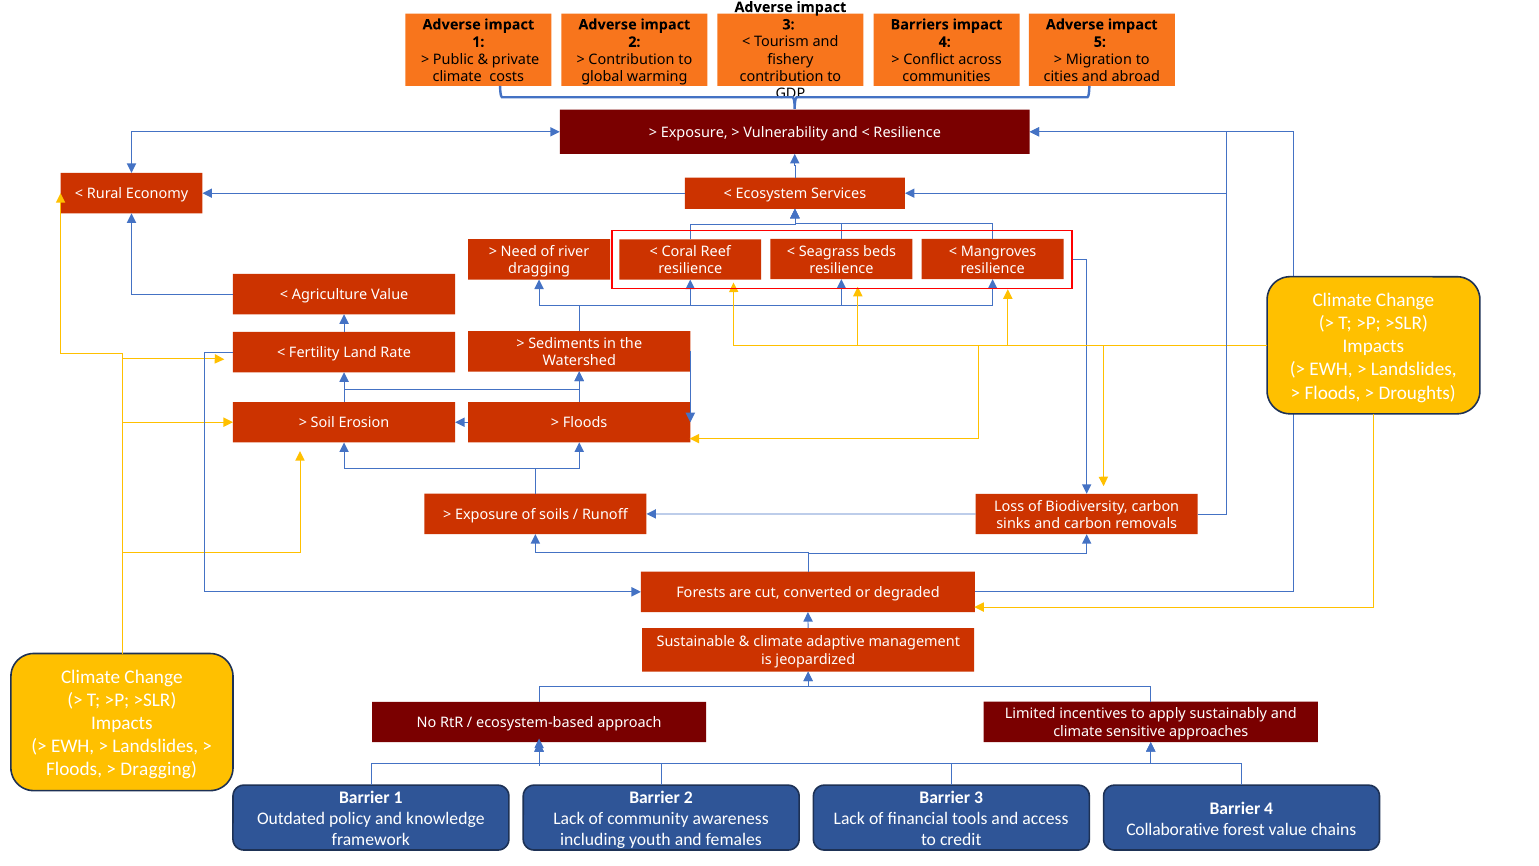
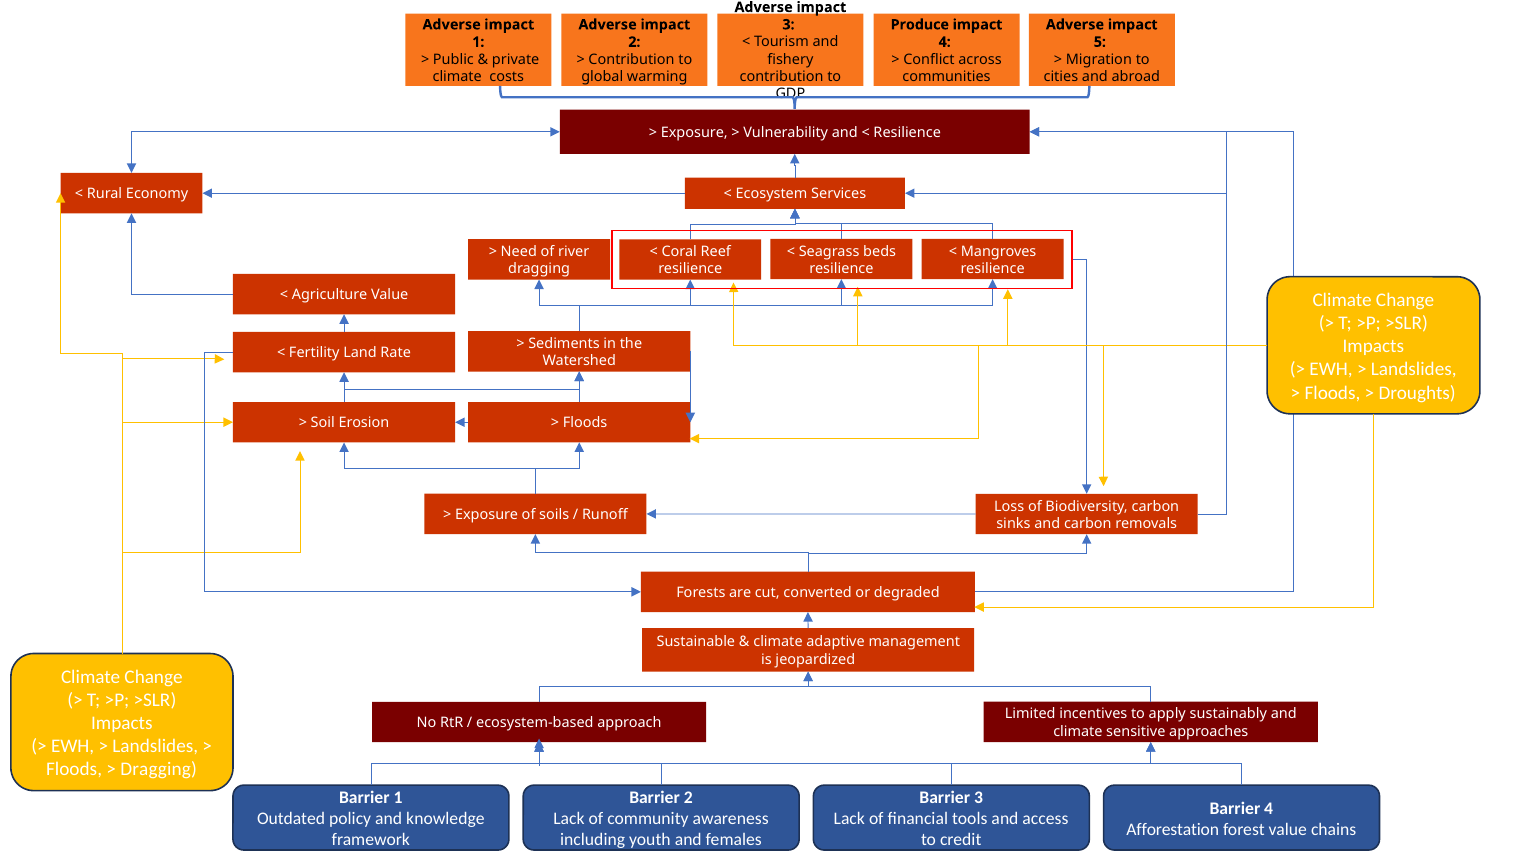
Barriers: Barriers -> Produce
Collaborative: Collaborative -> Afforestation
